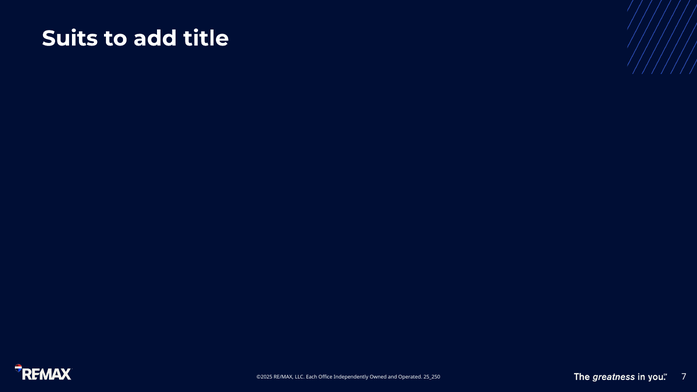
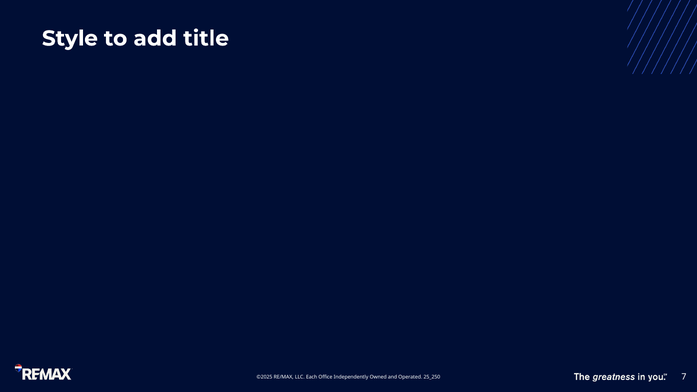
Suits: Suits -> Style
